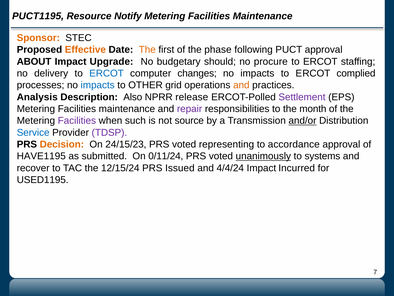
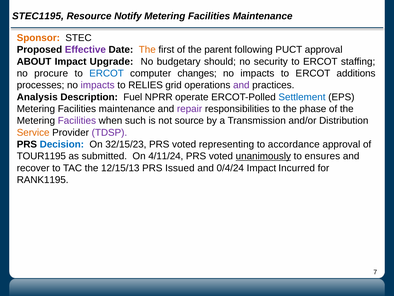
PUCT1195: PUCT1195 -> STEC1195
Effective colour: orange -> purple
phase: phase -> parent
procure: procure -> security
delivery: delivery -> procure
complied: complied -> additions
impacts at (98, 85) colour: blue -> purple
OTHER: OTHER -> RELIES
and at (241, 85) colour: orange -> purple
Also: Also -> Fuel
release: release -> operate
Settlement colour: purple -> blue
month: month -> phase
and/or underline: present -> none
Service colour: blue -> orange
Decision colour: orange -> blue
24/15/23: 24/15/23 -> 32/15/23
HAVE1195: HAVE1195 -> TOUR1195
0/11/24: 0/11/24 -> 4/11/24
systems: systems -> ensures
12/15/24: 12/15/24 -> 12/15/13
4/4/24: 4/4/24 -> 0/4/24
USED1195: USED1195 -> RANK1195
